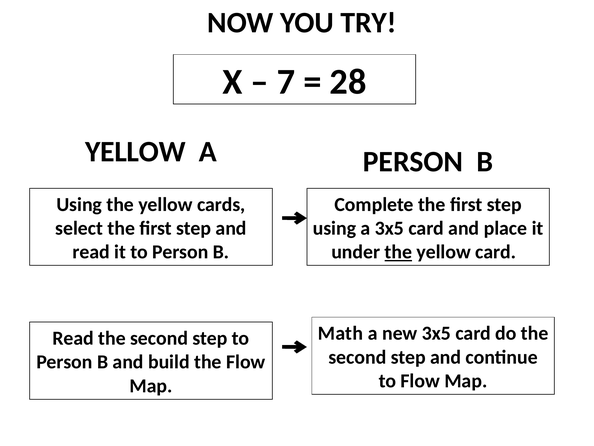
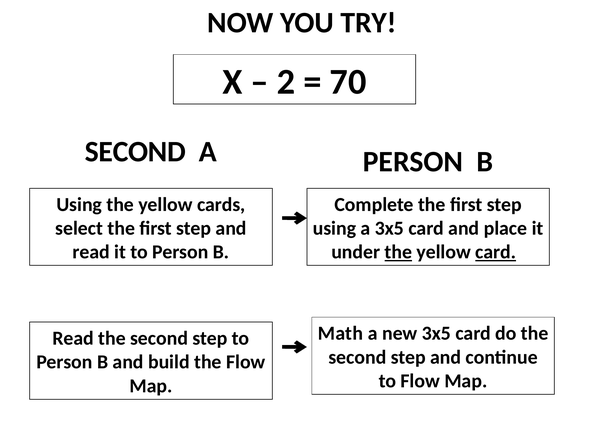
7: 7 -> 2
28: 28 -> 70
YELLOW at (135, 151): YELLOW -> SECOND
card at (496, 252) underline: none -> present
